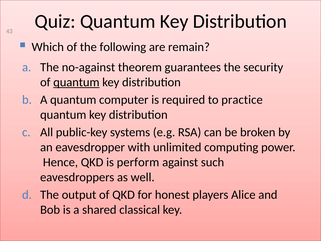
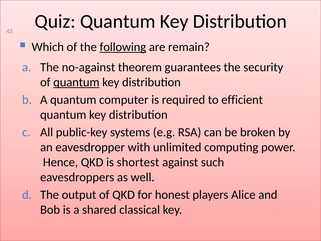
following underline: none -> present
practice: practice -> efficient
perform: perform -> shortest
